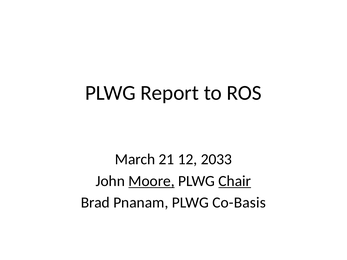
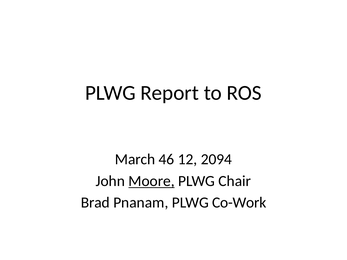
21: 21 -> 46
2033: 2033 -> 2094
Chair underline: present -> none
Co-Basis: Co-Basis -> Co-Work
